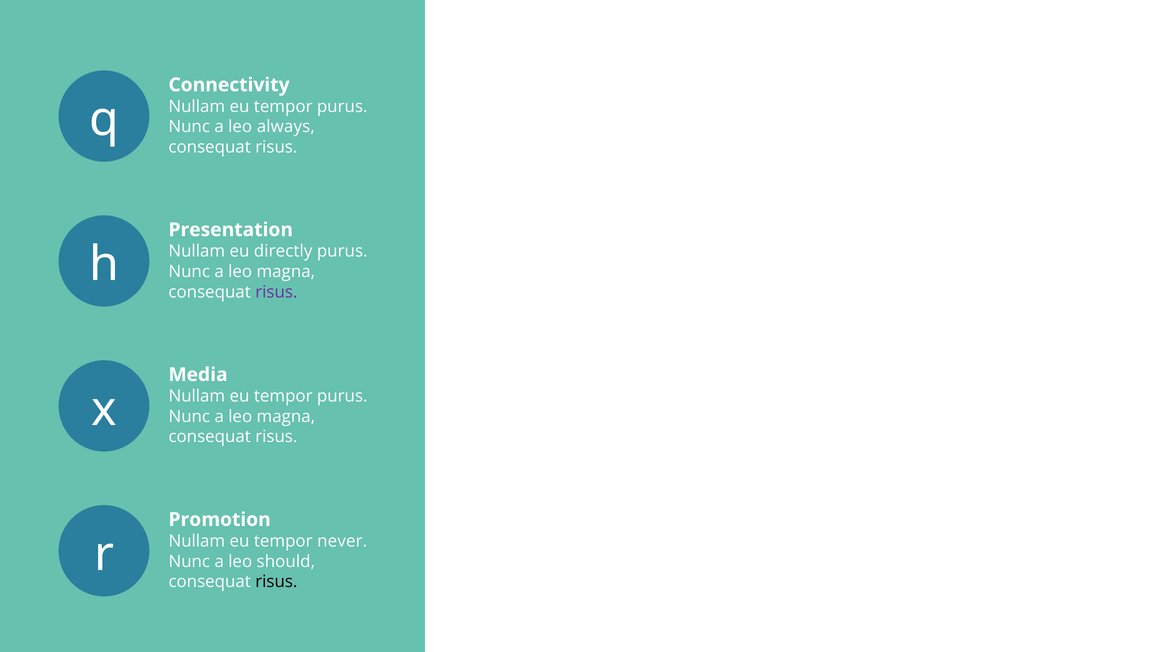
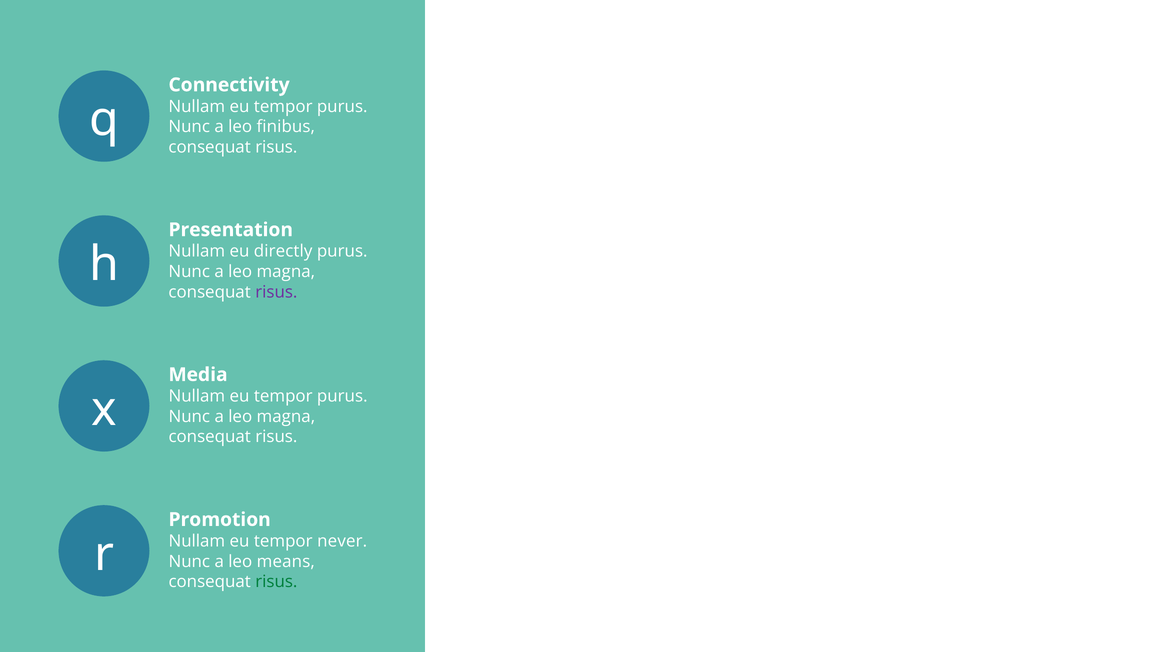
always: always -> finibus
should: should -> means
risus at (276, 582) colour: black -> green
